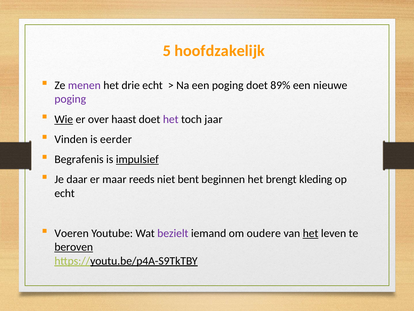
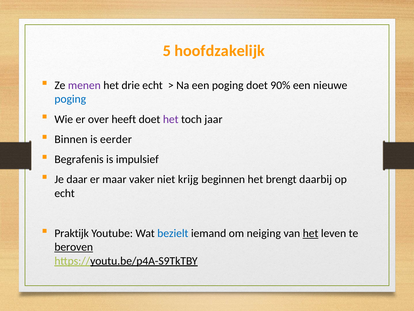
89%: 89% -> 90%
poging at (70, 99) colour: purple -> blue
Wie underline: present -> none
haast: haast -> heeft
Vinden: Vinden -> Binnen
impulsief underline: present -> none
reeds: reeds -> vaker
bent: bent -> krijg
kleding: kleding -> daarbij
Voeren: Voeren -> Praktijk
bezielt colour: purple -> blue
oudere: oudere -> neiging
